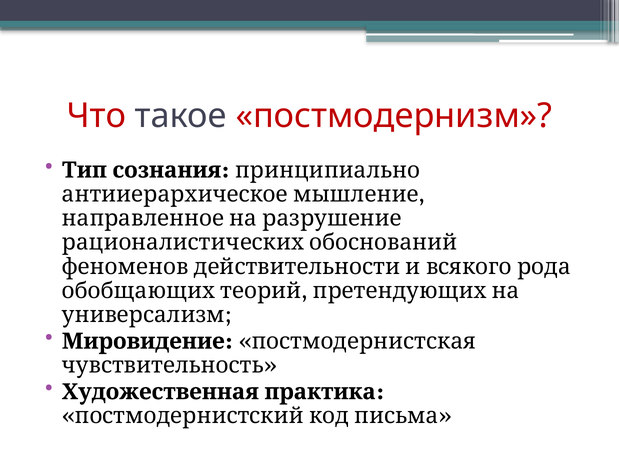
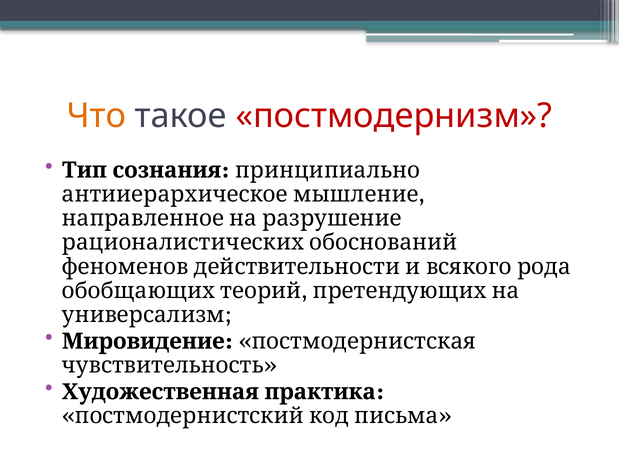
Что colour: red -> orange
